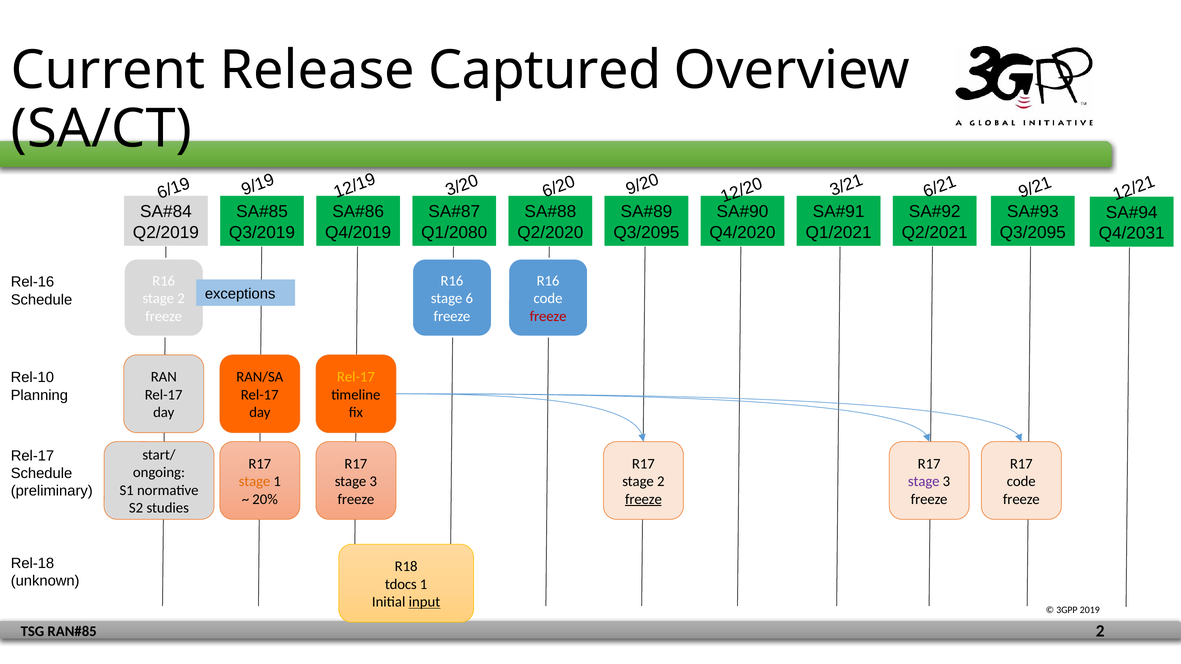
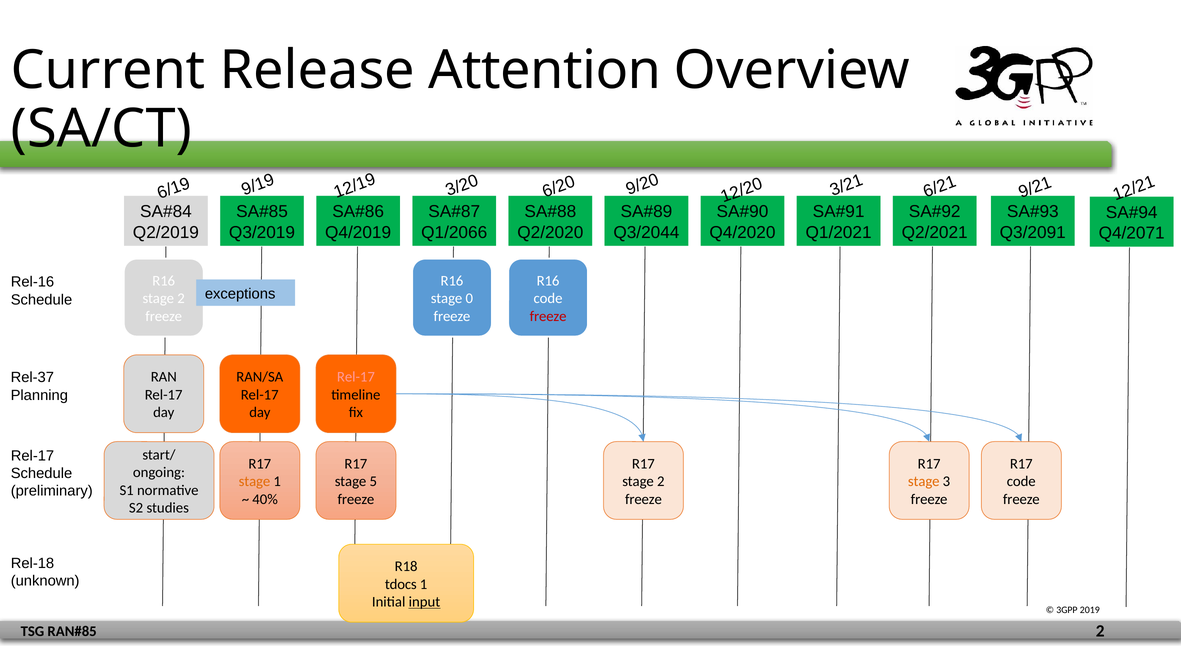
Captured: Captured -> Attention
Q1/2080: Q1/2080 -> Q1/2066
Q3/2095 at (646, 232): Q3/2095 -> Q3/2044
Q3/2095 at (1033, 232): Q3/2095 -> Q3/2091
Q4/2031: Q4/2031 -> Q4/2071
stage 6: 6 -> 0
Rel-10: Rel-10 -> Rel-37
Rel-17 at (356, 377) colour: yellow -> pink
3 at (373, 482): 3 -> 5
stage at (924, 482) colour: purple -> orange
20%: 20% -> 40%
freeze at (643, 499) underline: present -> none
